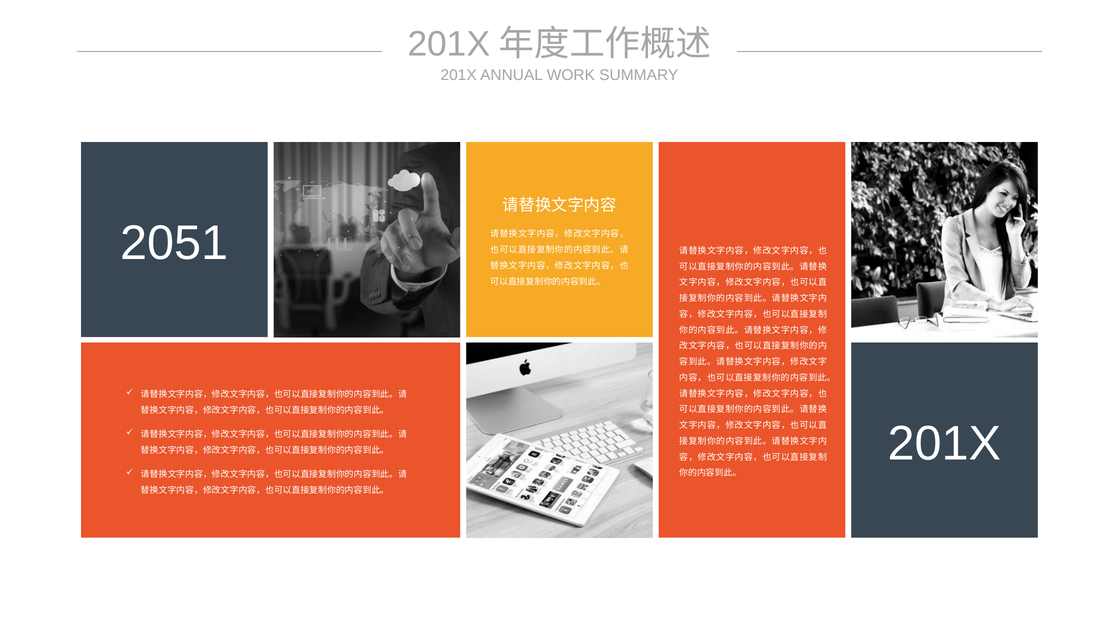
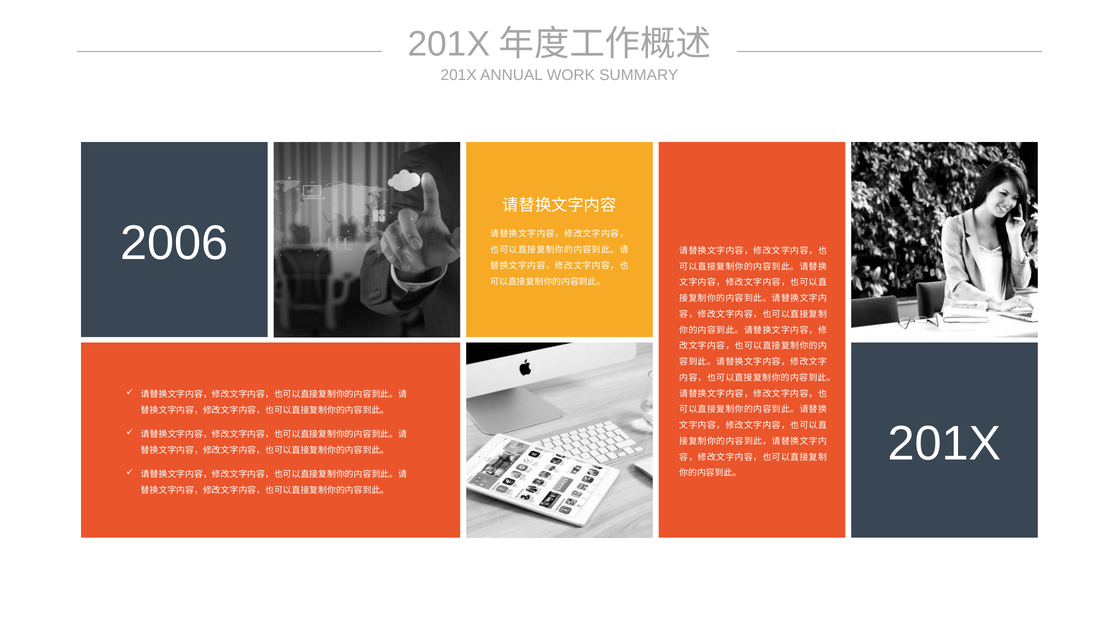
2051: 2051 -> 2006
